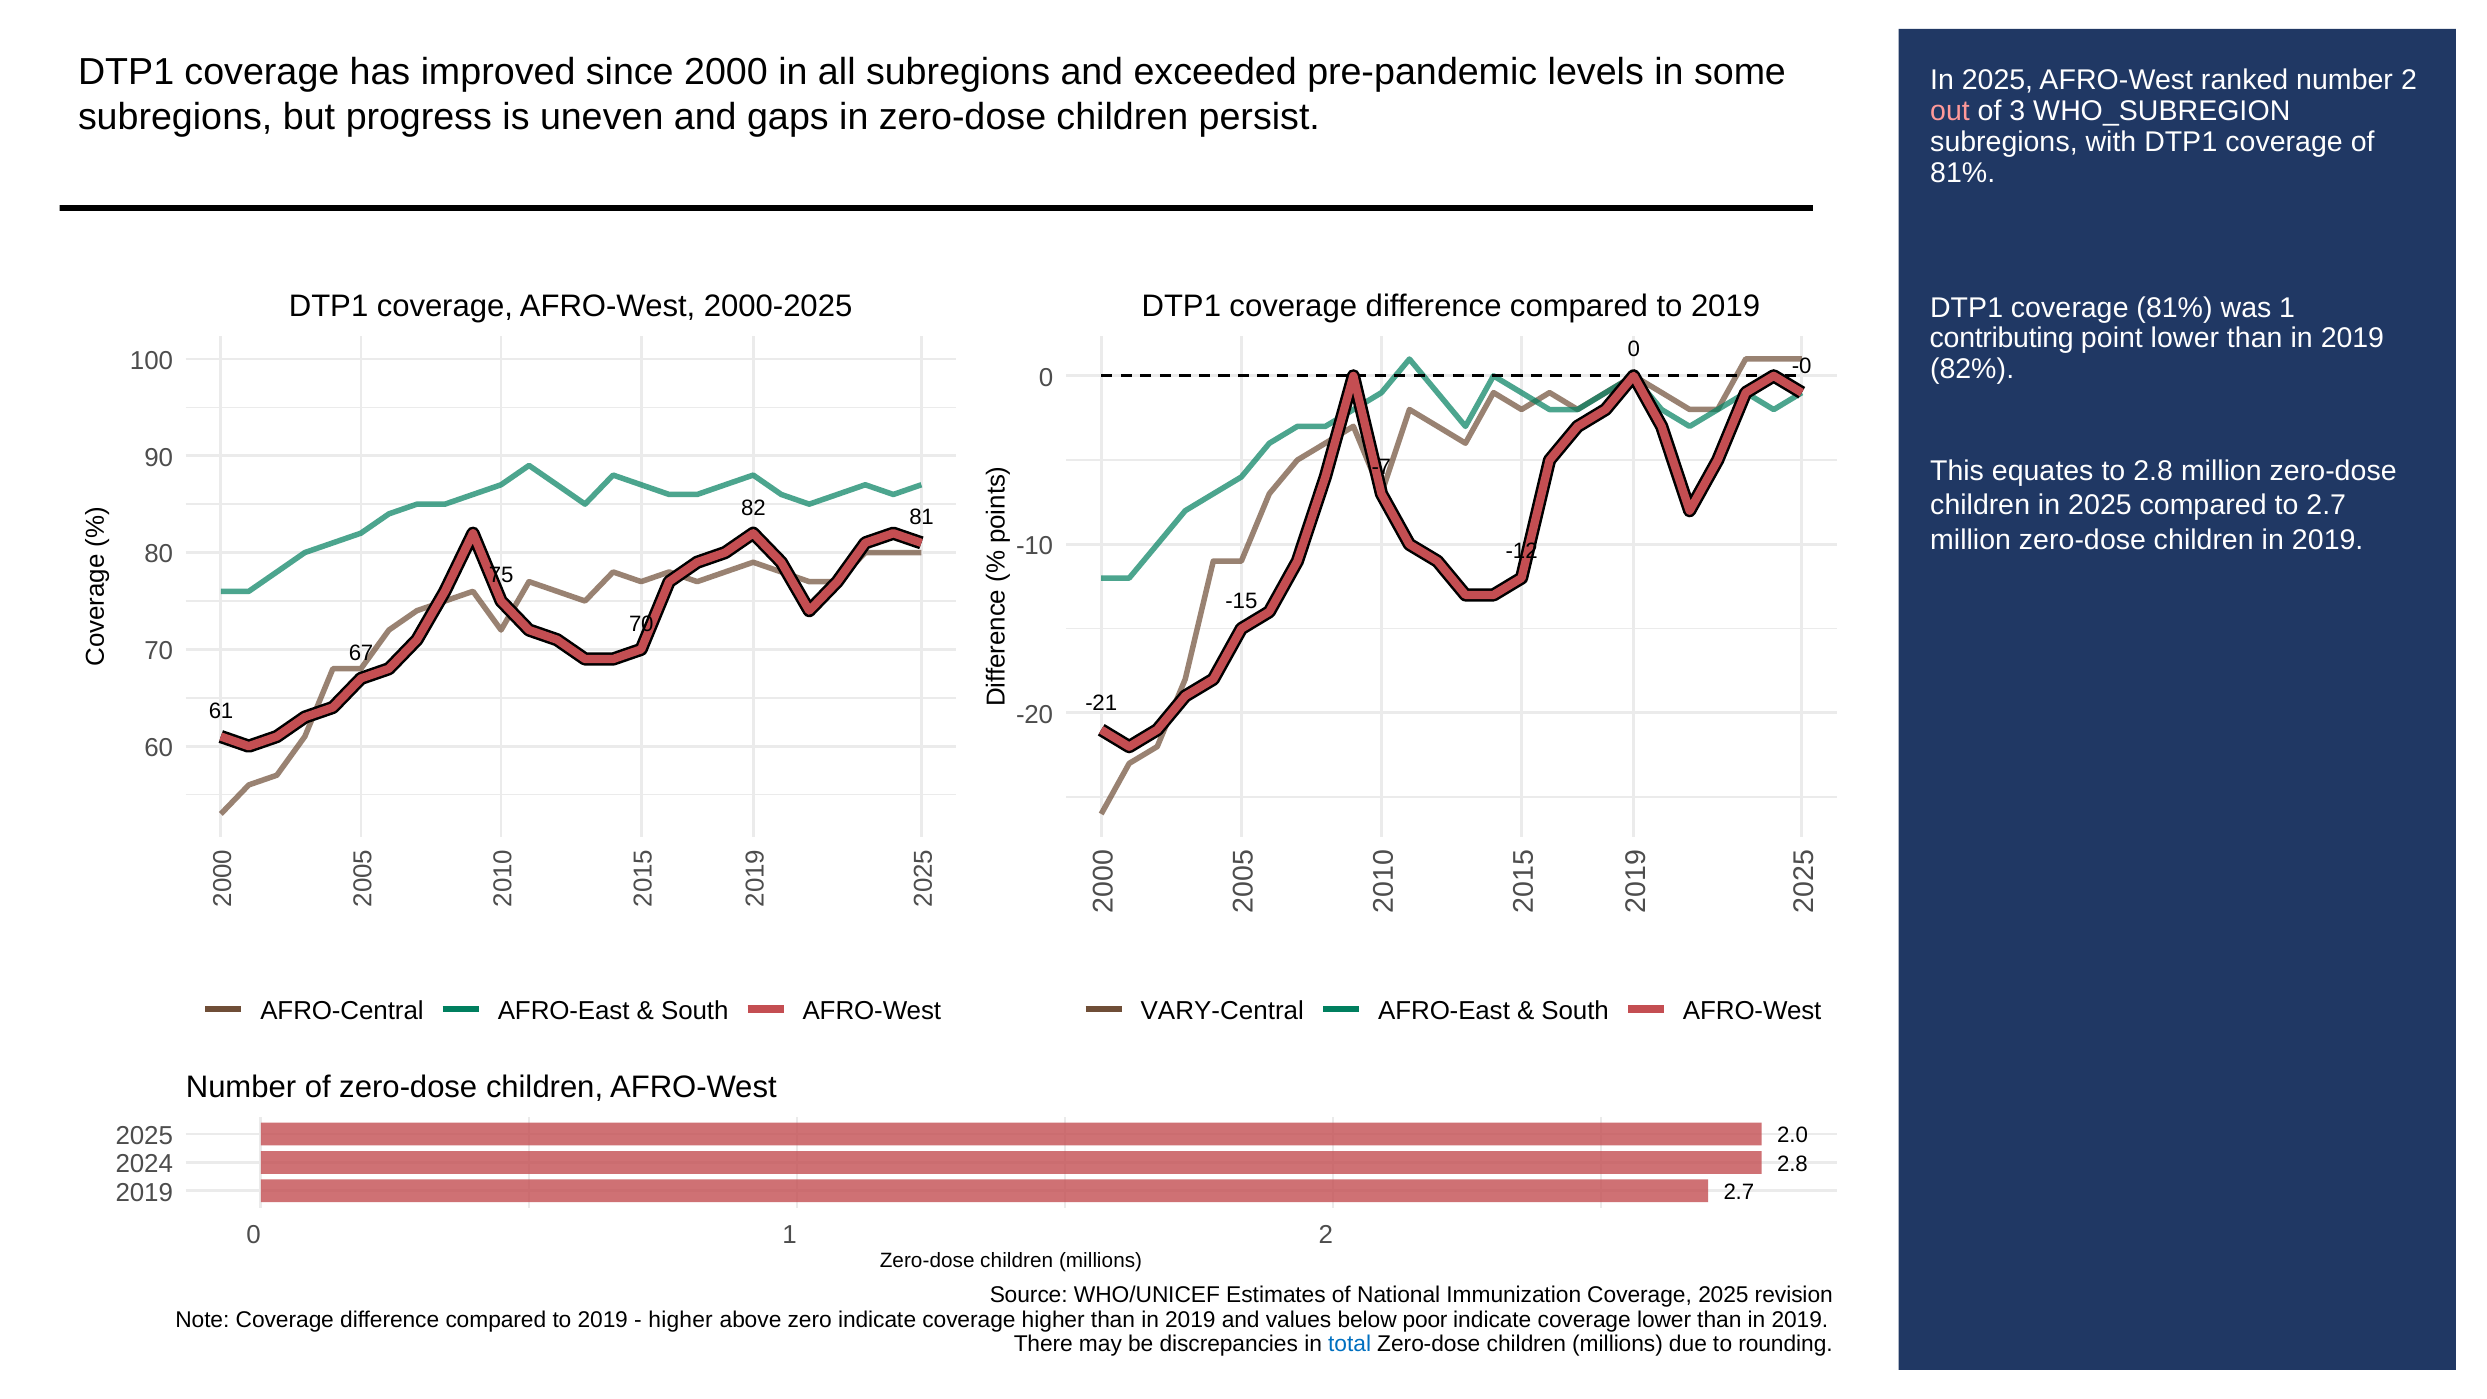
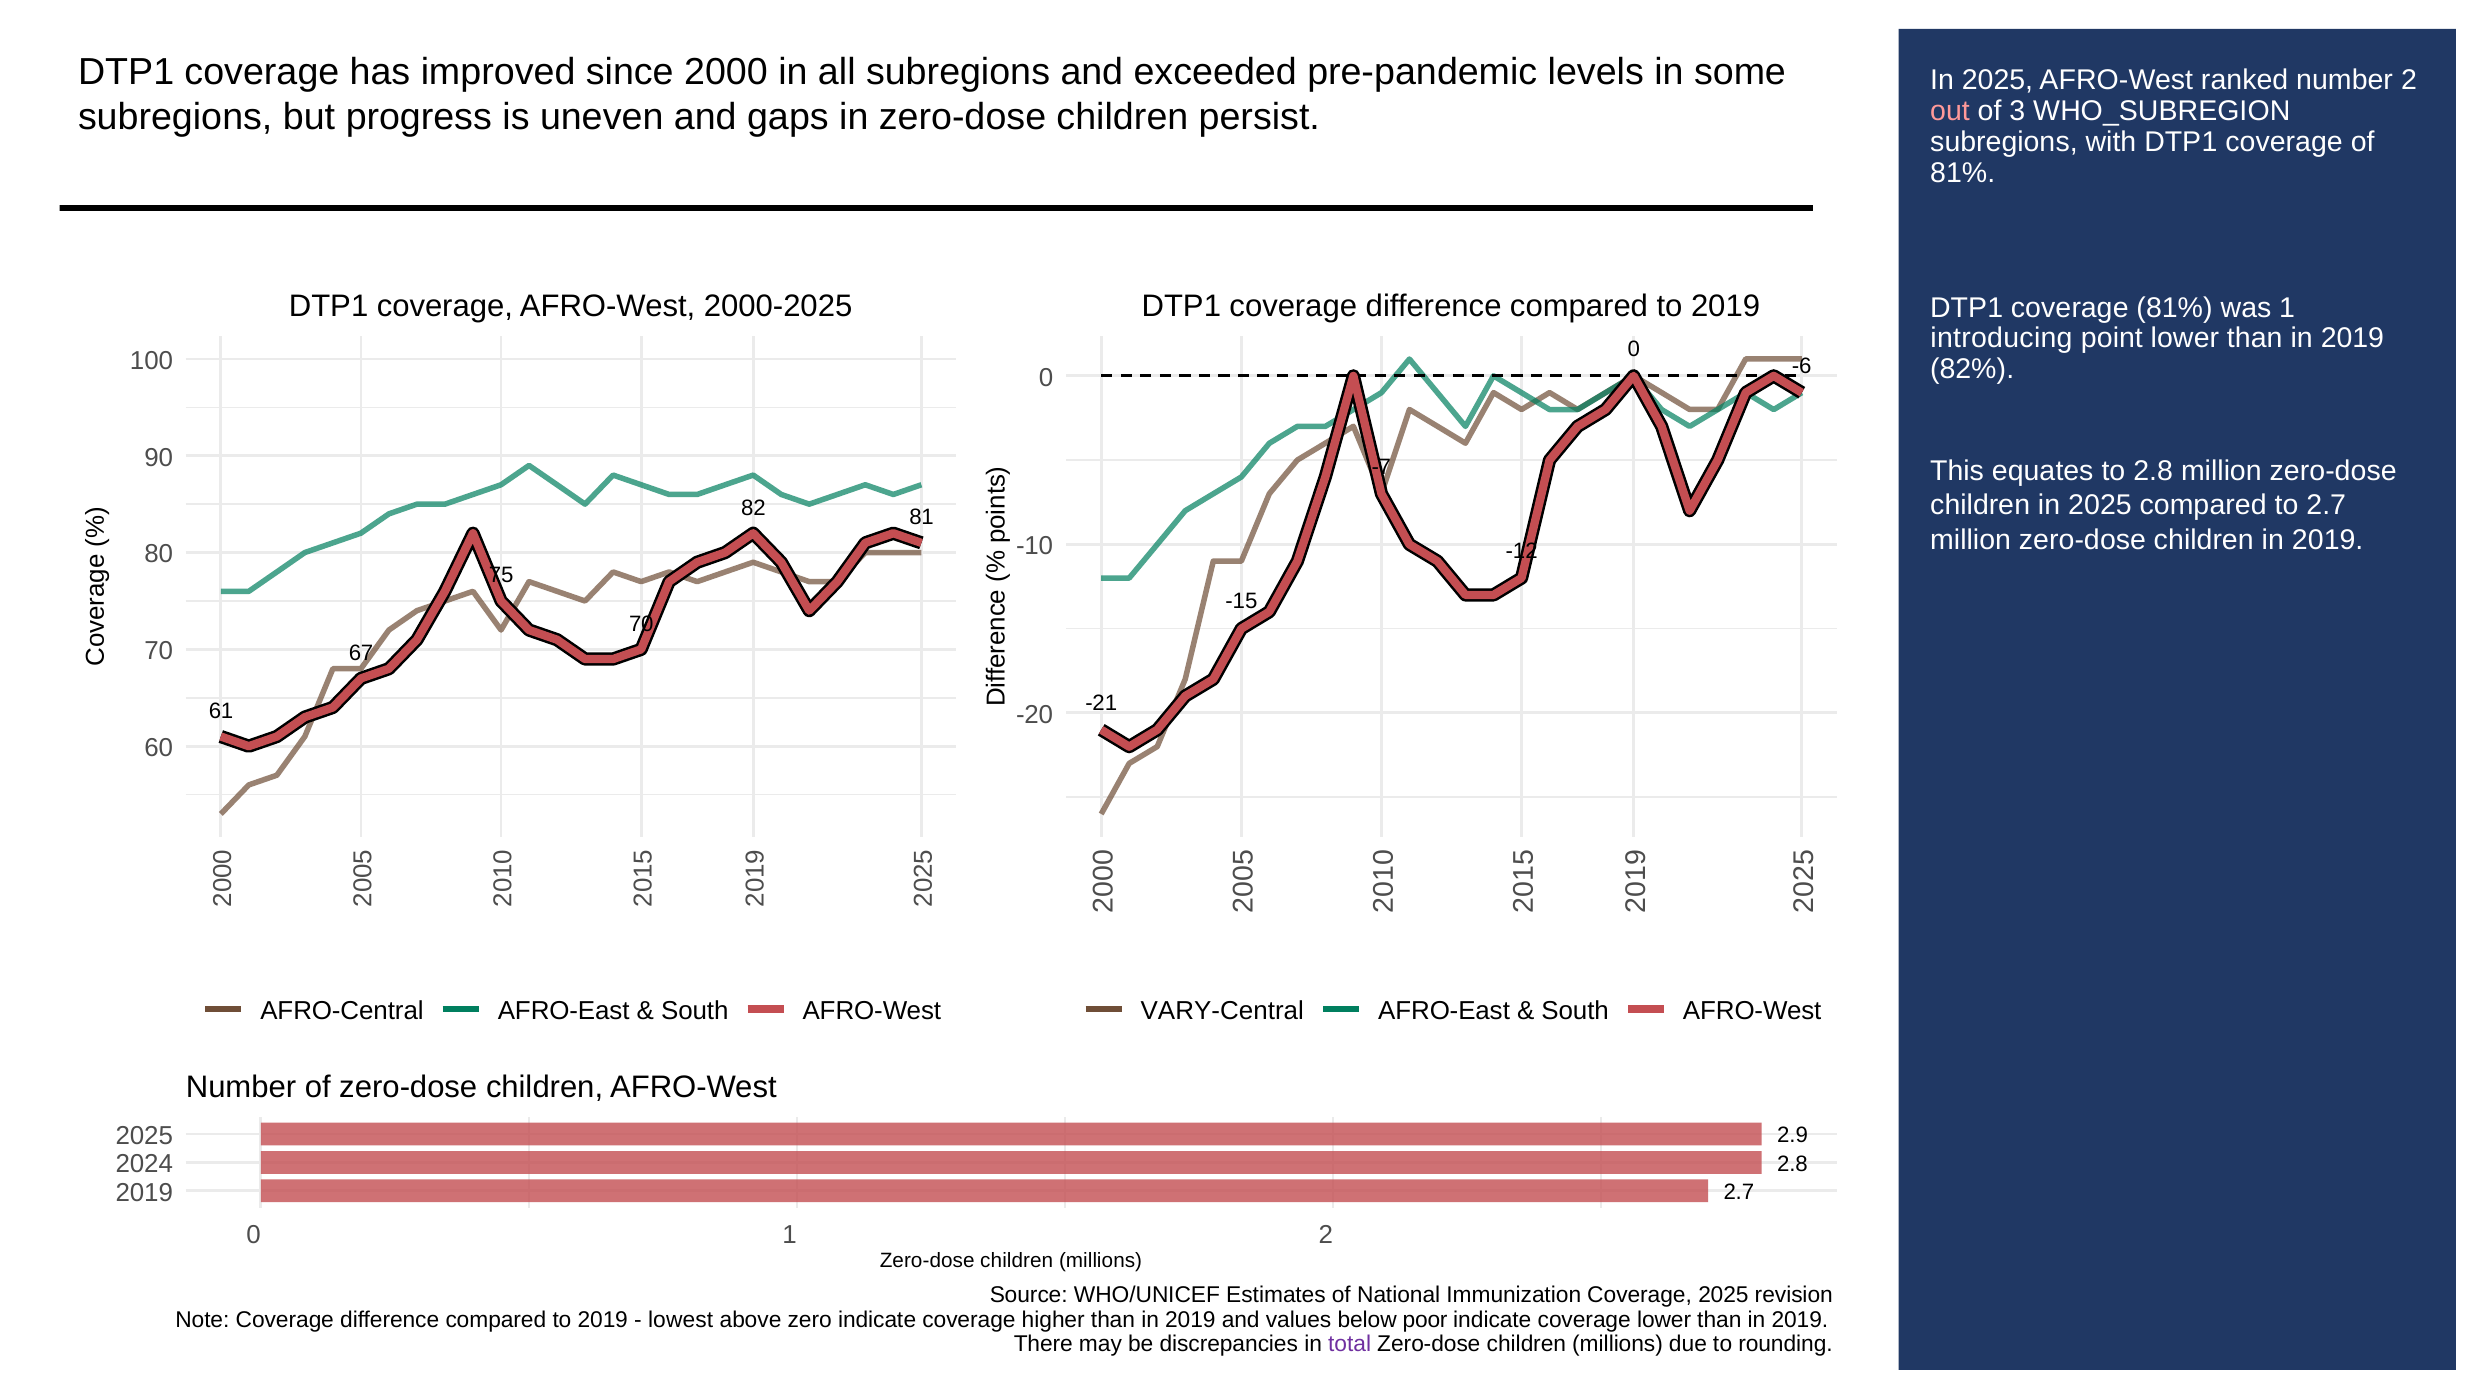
contributing: contributing -> introducing
-0: -0 -> -6
2.0: 2.0 -> 2.9
higher at (681, 1320): higher -> lowest
total colour: blue -> purple
